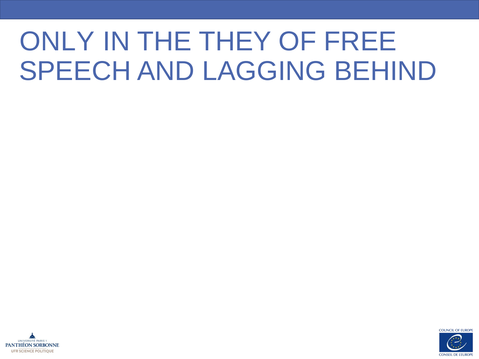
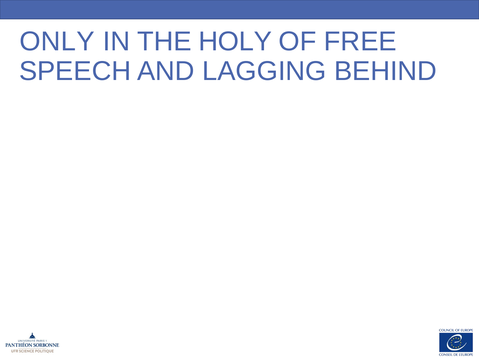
THEY: THEY -> HOLY
